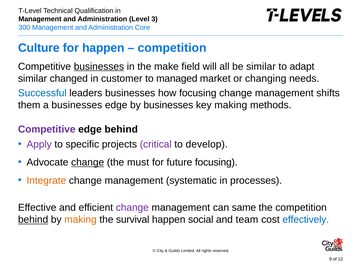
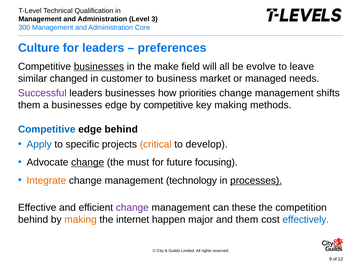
for happen: happen -> leaders
competition at (172, 48): competition -> preferences
be similar: similar -> evolve
adapt: adapt -> leave
managed: managed -> business
changing: changing -> managed
Successful colour: blue -> purple
how focusing: focusing -> priorities
by businesses: businesses -> competitive
Competitive at (47, 129) colour: purple -> blue
Apply colour: purple -> blue
critical colour: purple -> orange
systematic: systematic -> technology
processes underline: none -> present
same: same -> these
behind at (33, 219) underline: present -> none
survival: survival -> internet
social: social -> major
and team: team -> them
